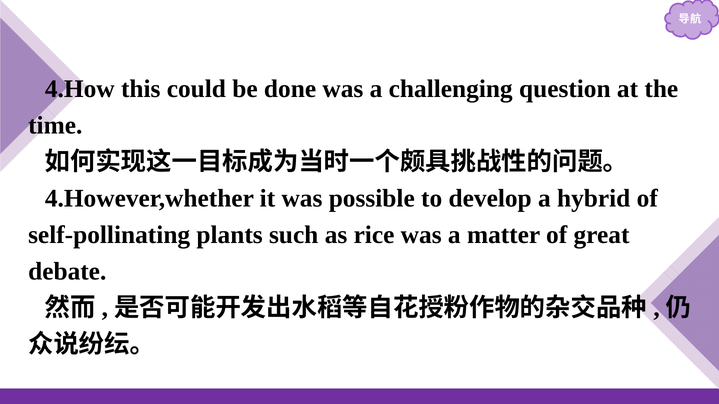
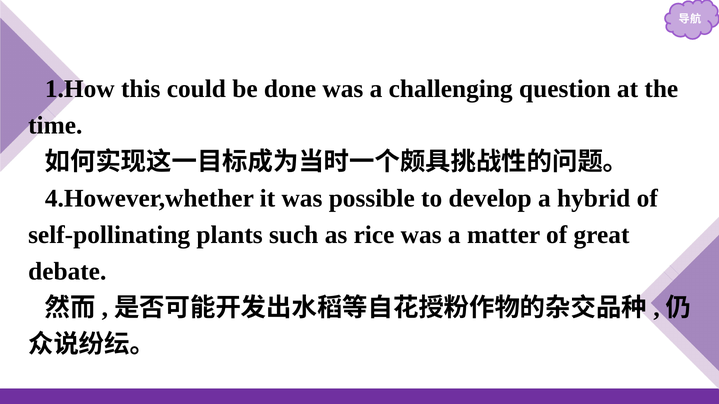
4.How: 4.How -> 1.How
